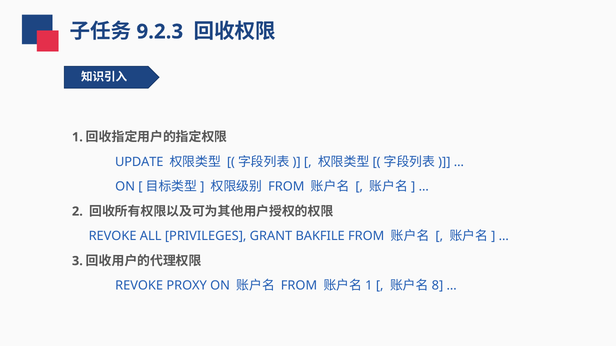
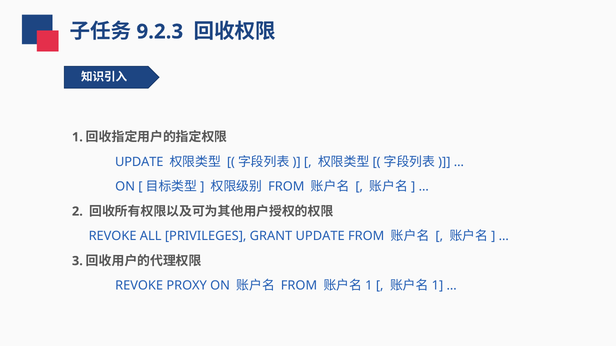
GRANT BAKFILE: BAKFILE -> UPDATE
8 at (437, 286): 8 -> 1
